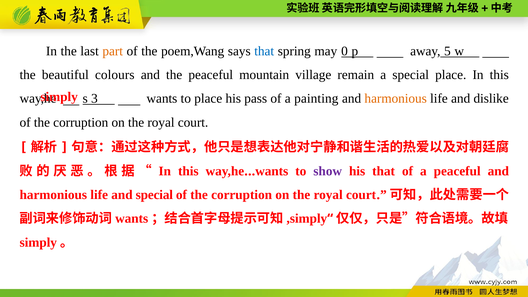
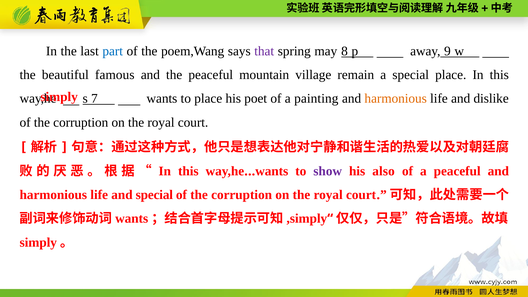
part colour: orange -> blue
that at (264, 51) colour: blue -> purple
0: 0 -> 8
5: 5 -> 9
colours: colours -> famous
3: 3 -> 7
pass: pass -> poet
his that: that -> also
